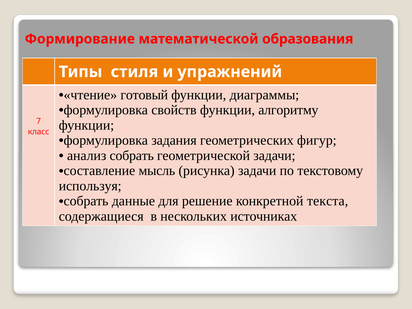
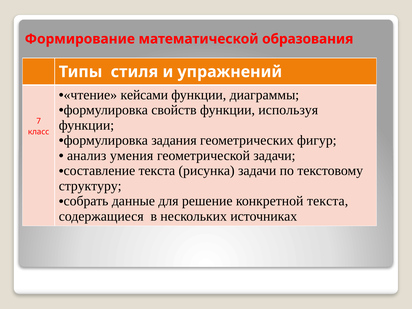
готовый: готовый -> кейсами
алгоритму: алгоритму -> используя
анализ собрать: собрать -> умения
составление мысль: мысль -> текста
используя: используя -> структуру
